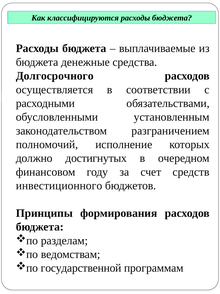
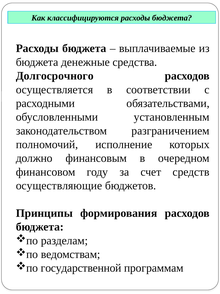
достигнутых: достигнутых -> финансовым
инвестиционного: инвестиционного -> осуществляющие
